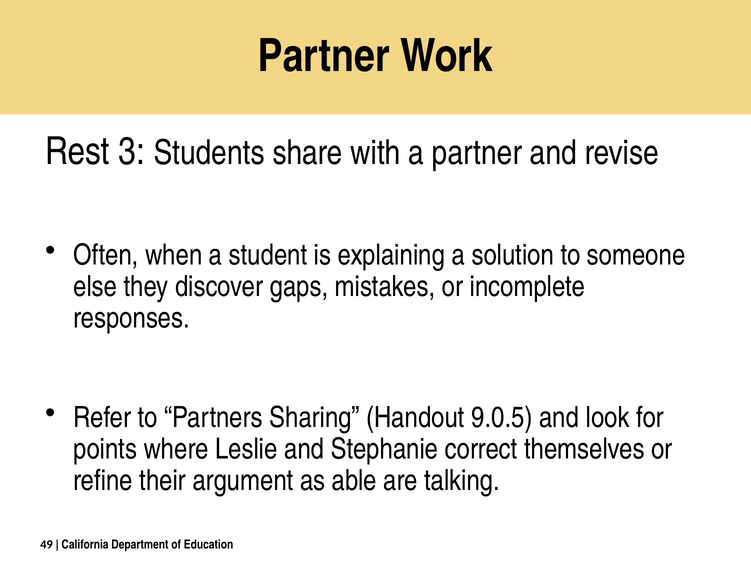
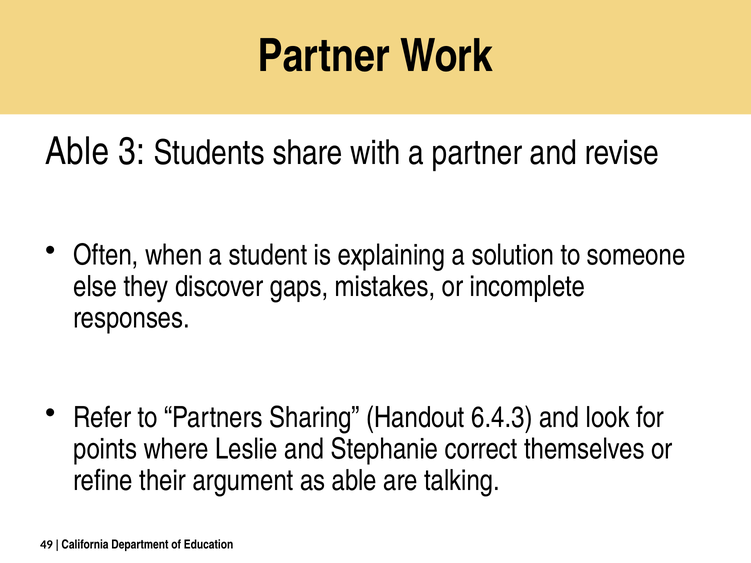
Rest at (77, 152): Rest -> Able
9.0.5: 9.0.5 -> 6.4.3
